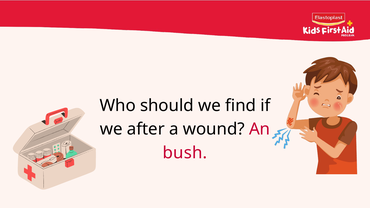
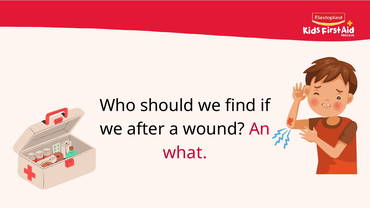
bush: bush -> what
